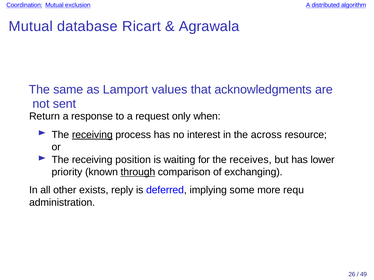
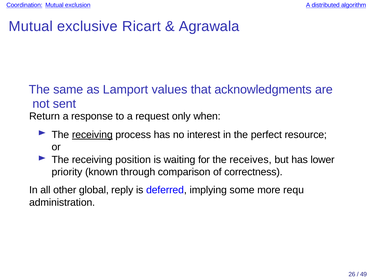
database: database -> exclusive
across: across -> perfect
through underline: present -> none
exchanging: exchanging -> correctness
exists: exists -> global
